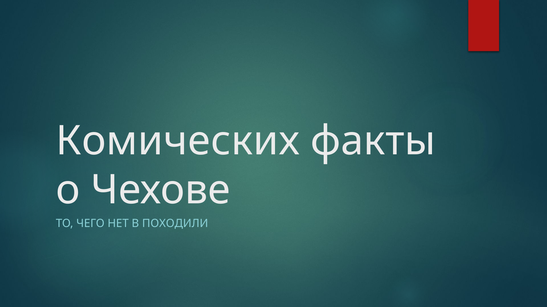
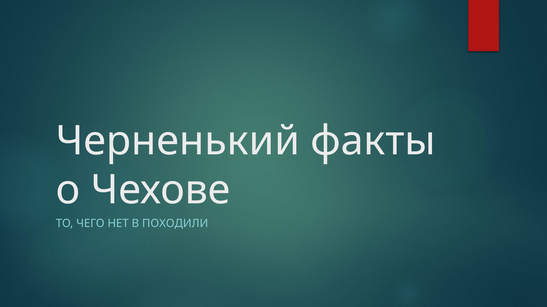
Комических: Комических -> Черненький
